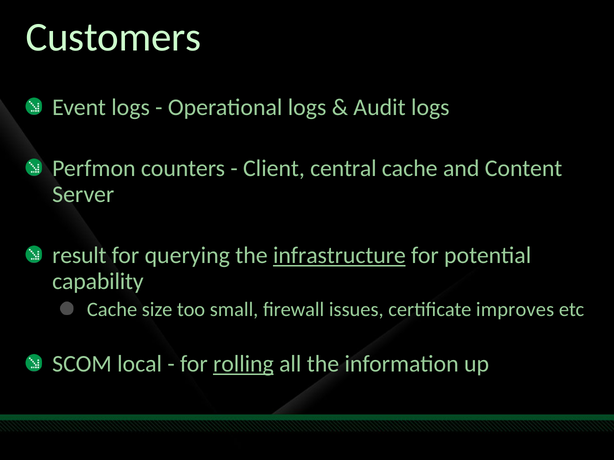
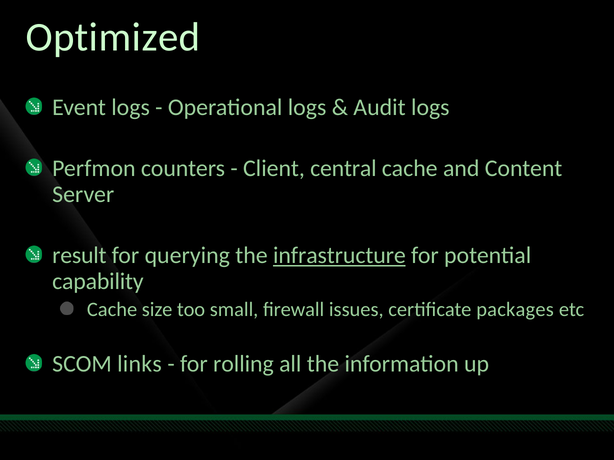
Customers: Customers -> Optimized
improves: improves -> packages
local: local -> links
rolling underline: present -> none
